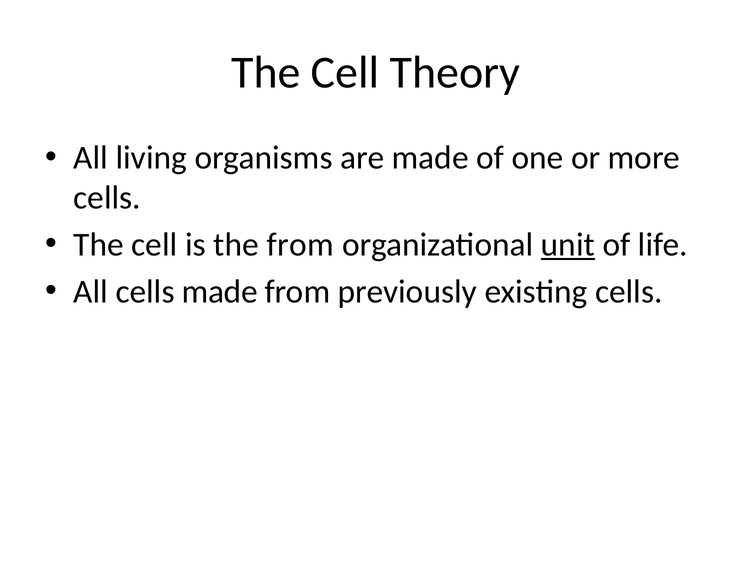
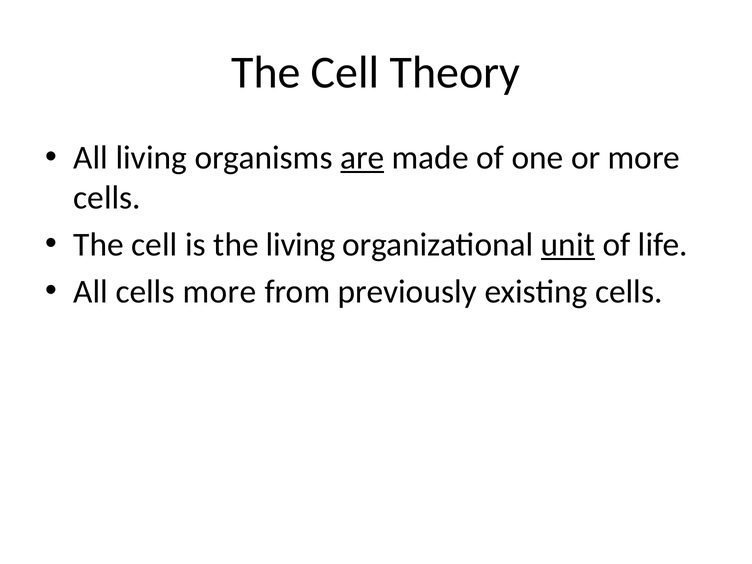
are underline: none -> present
the from: from -> living
cells made: made -> more
